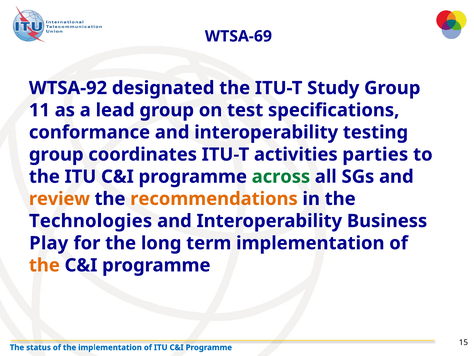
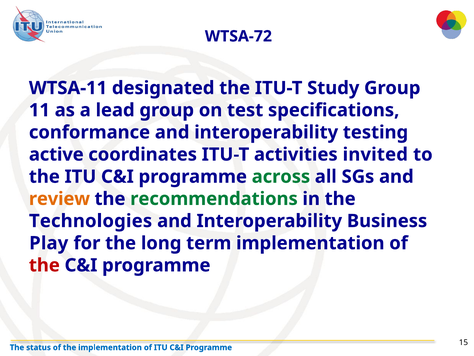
WTSA-69: WTSA-69 -> WTSA-72
WTSA-92: WTSA-92 -> WTSA-11
group at (56, 154): group -> active
parties: parties -> invited
recommendations colour: orange -> green
the at (44, 265) colour: orange -> red
